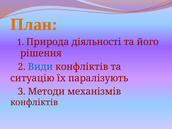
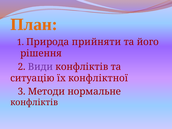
діяльності: діяльності -> прийняти
Види colour: blue -> purple
паралізують: паралізують -> конфліктної
механізмів: механізмів -> нормальне
